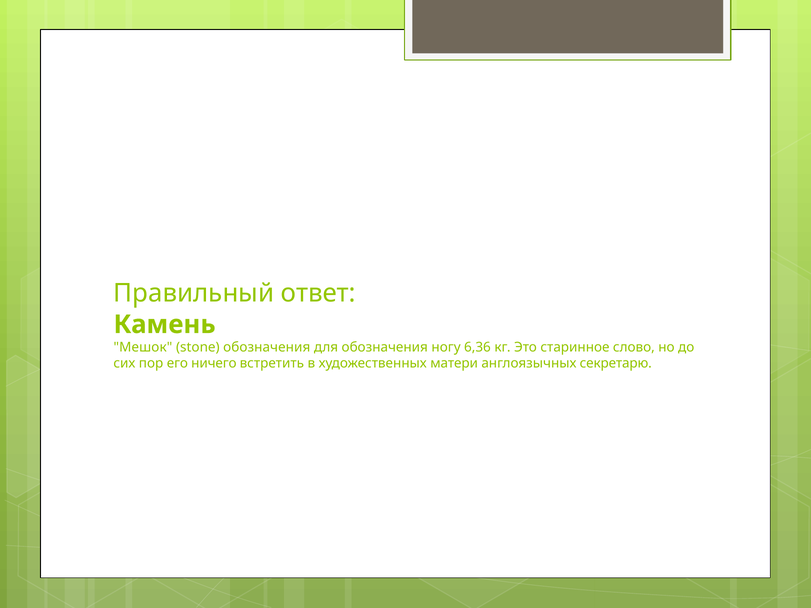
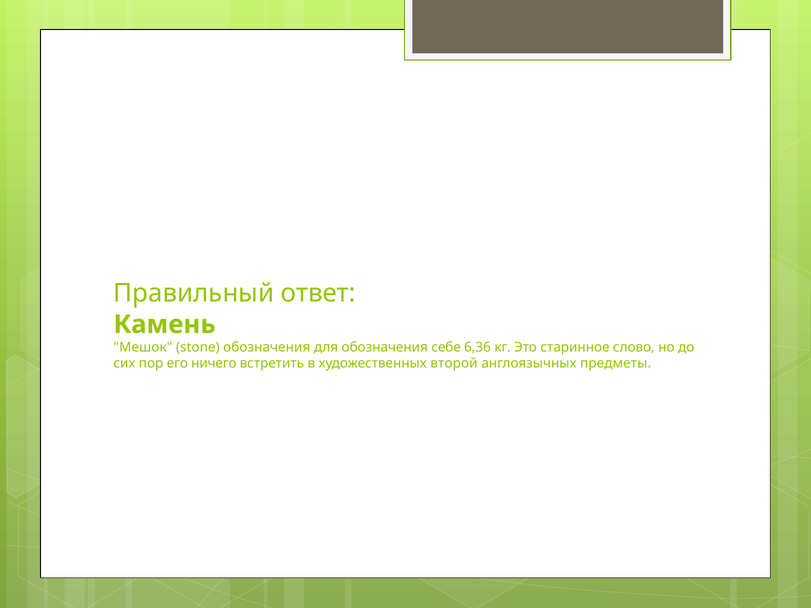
ногу: ногу -> себе
матери: матери -> второй
секретарю: секретарю -> предметы
